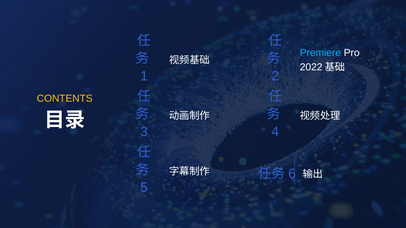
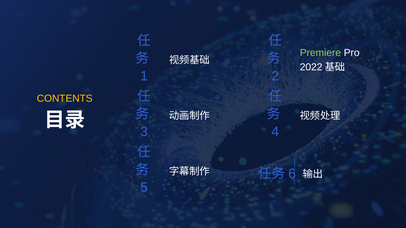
Premiere colour: light blue -> light green
